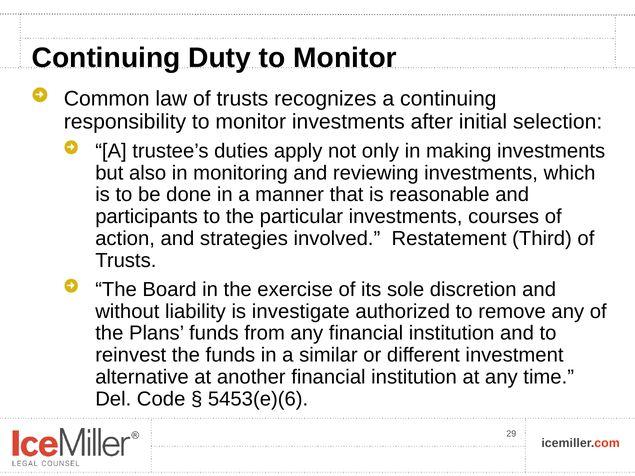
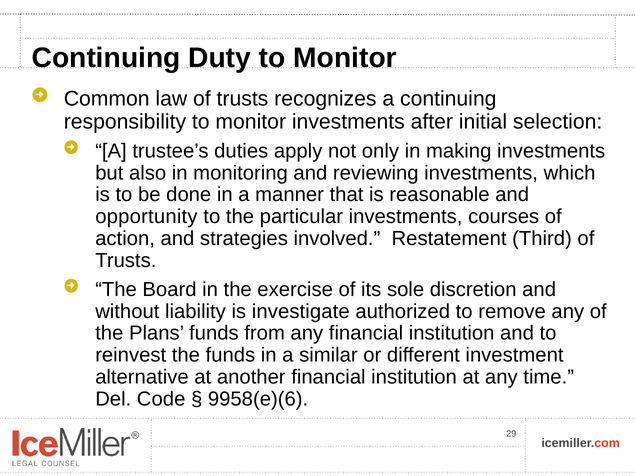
participants: participants -> opportunity
5453(e)(6: 5453(e)(6 -> 9958(e)(6
